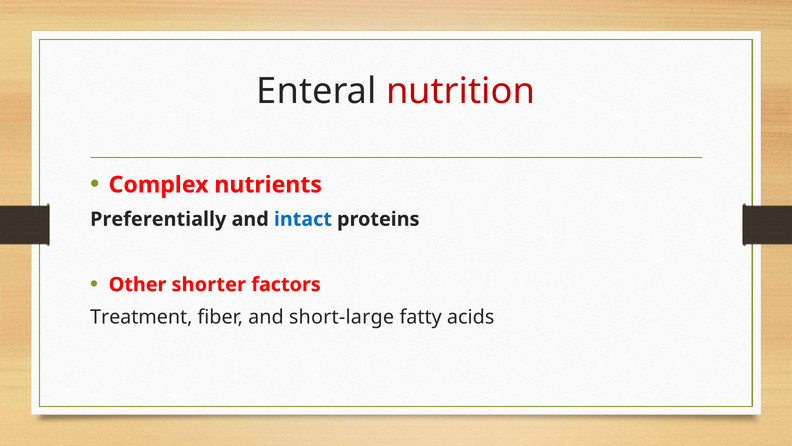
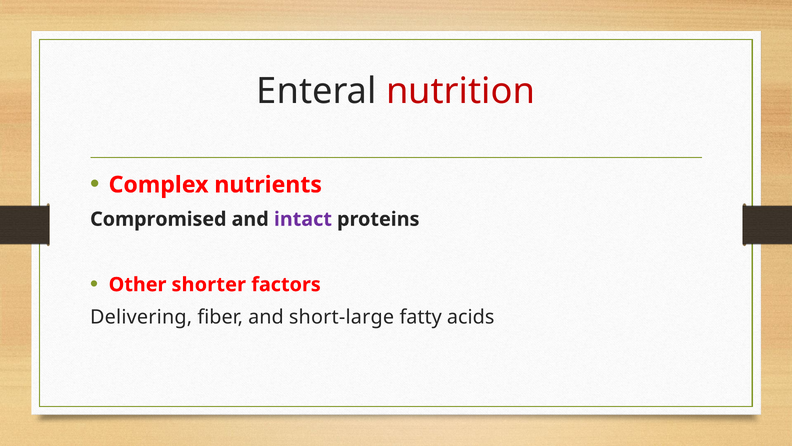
Preferentially: Preferentially -> Compromised
intact colour: blue -> purple
Treatment: Treatment -> Delivering
